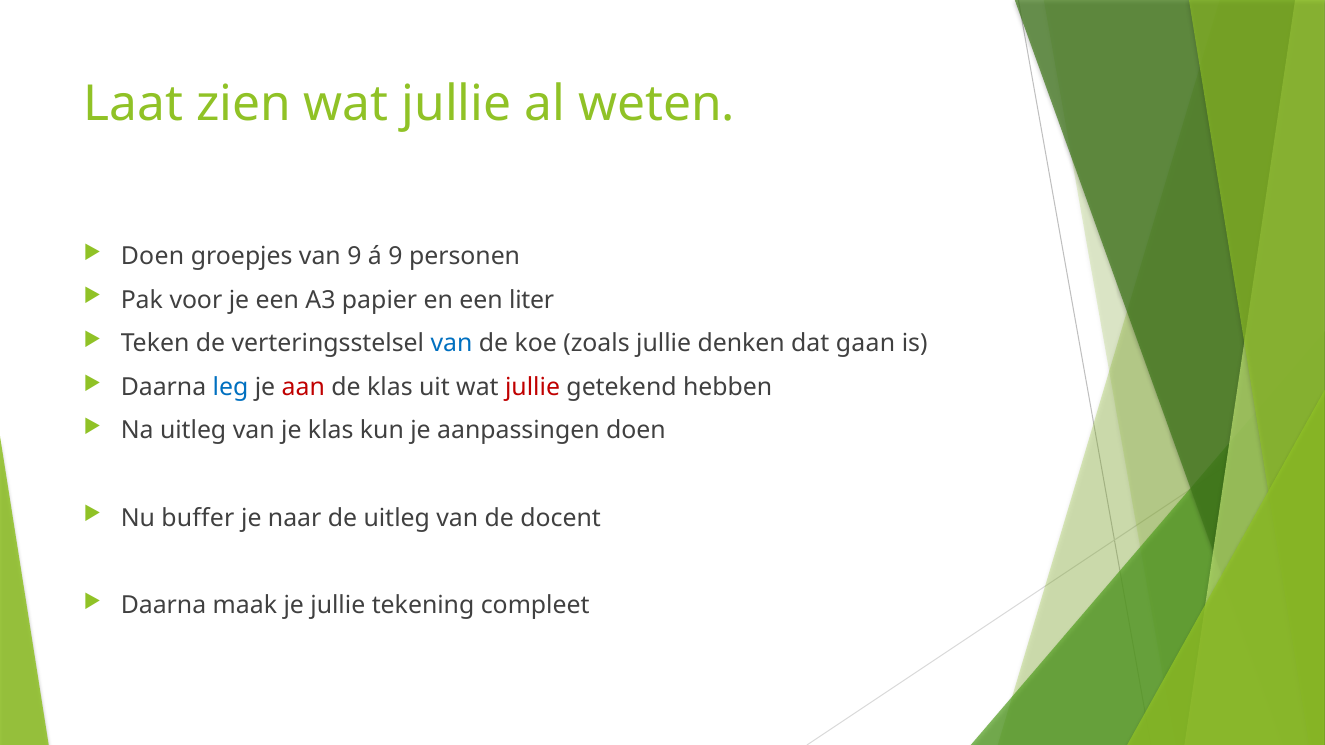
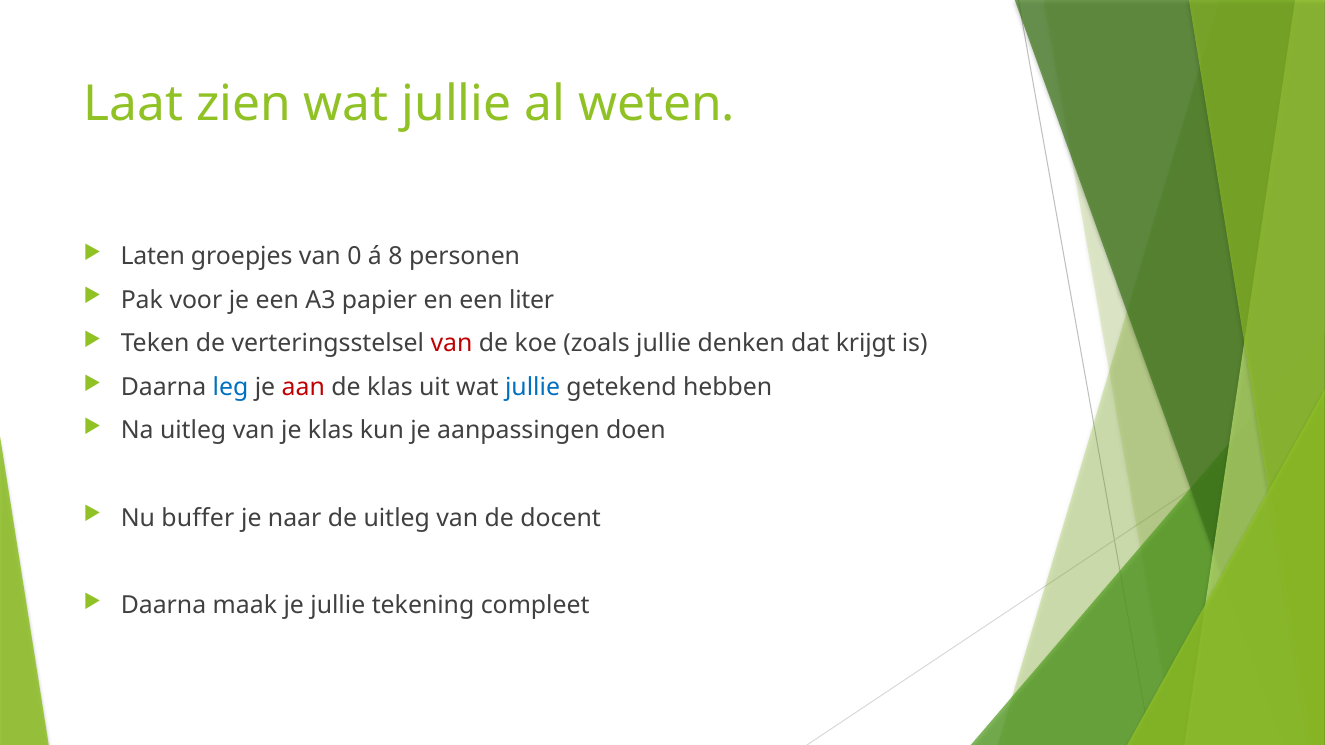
Doen at (153, 256): Doen -> Laten
van 9: 9 -> 0
á 9: 9 -> 8
van at (452, 344) colour: blue -> red
gaan: gaan -> krijgt
jullie at (533, 387) colour: red -> blue
